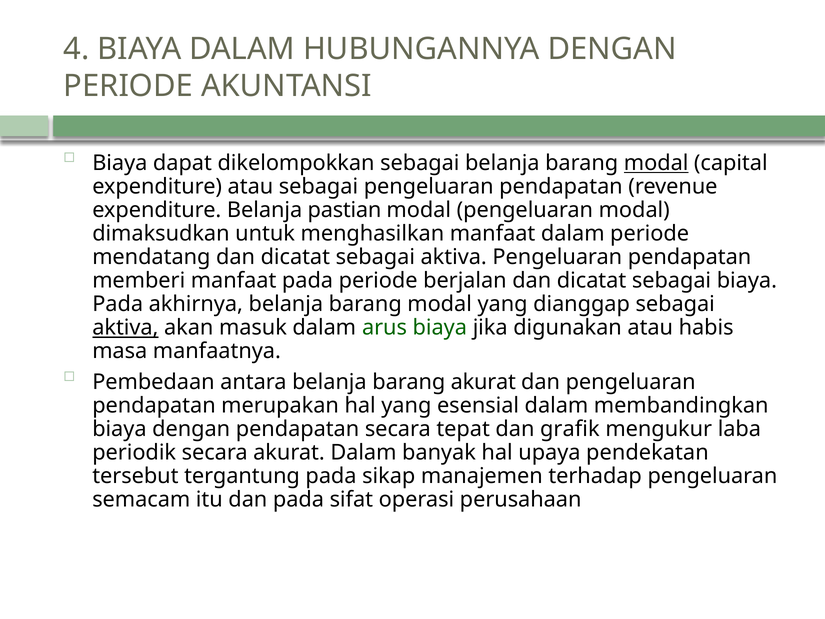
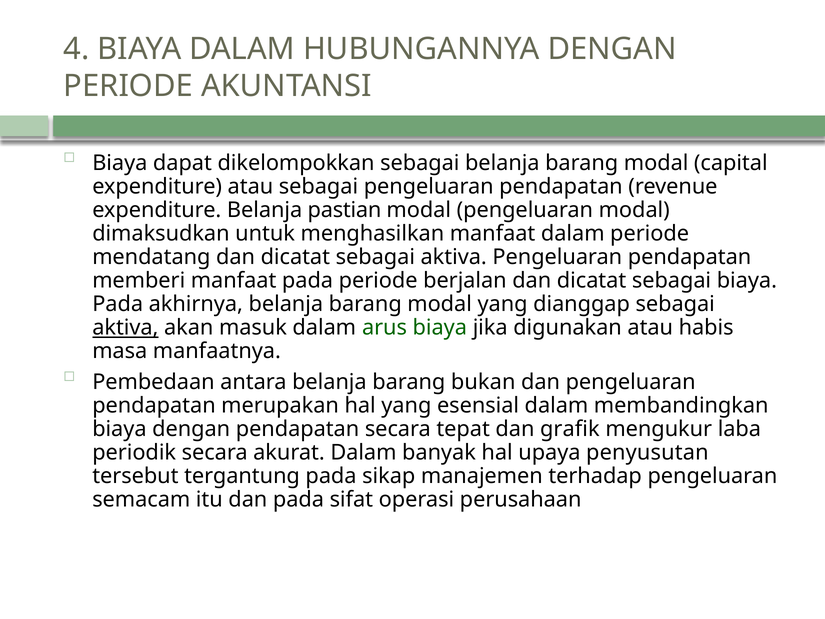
modal at (656, 163) underline: present -> none
barang akurat: akurat -> bukan
pendekatan: pendekatan -> penyusutan
